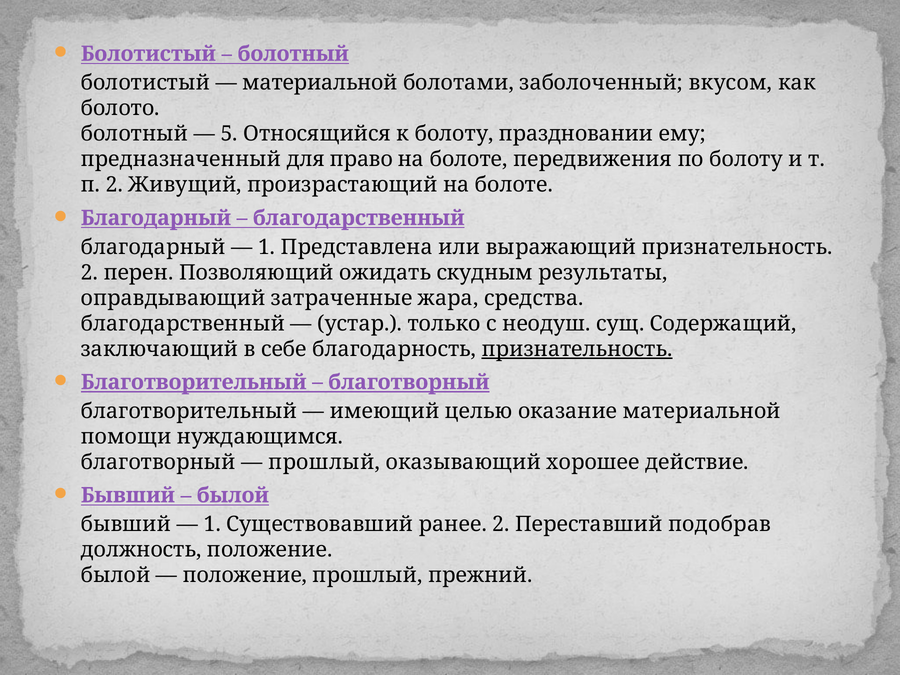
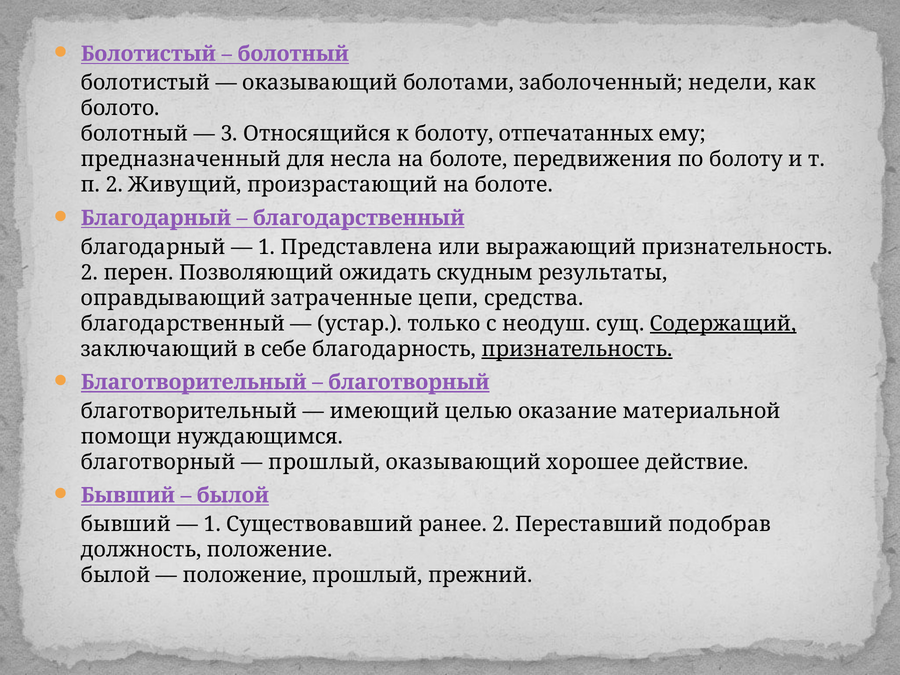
материальной at (320, 83): материальной -> оказывающий
вкусом: вкусом -> недели
5: 5 -> 3
праздновании: праздновании -> отпечатанных
право: право -> несла
жара: жара -> цепи
Содержащий underline: none -> present
